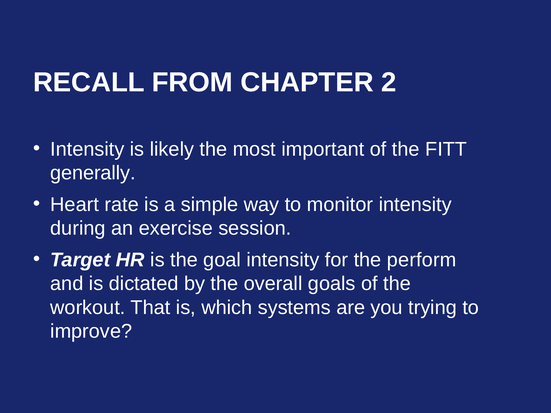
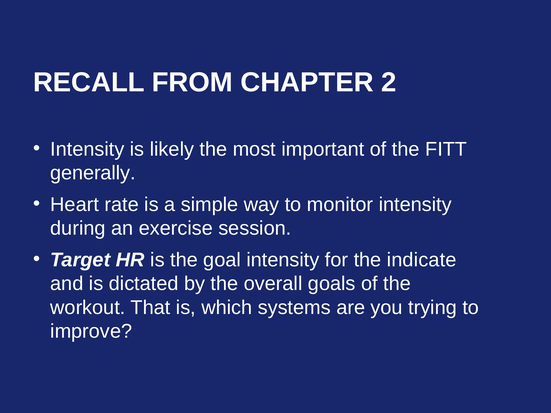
perform: perform -> indicate
